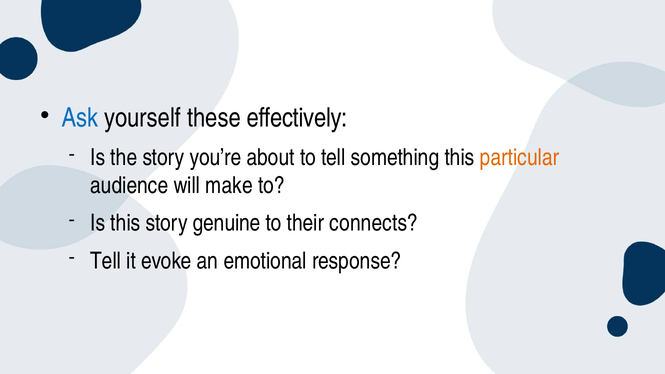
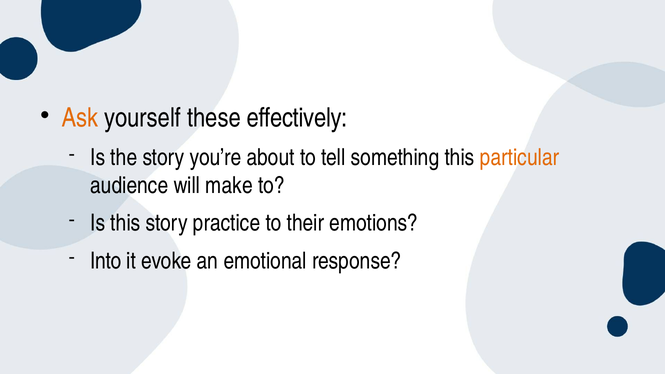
Ask colour: blue -> orange
genuine: genuine -> practice
connects: connects -> emotions
Tell at (106, 261): Tell -> Into
